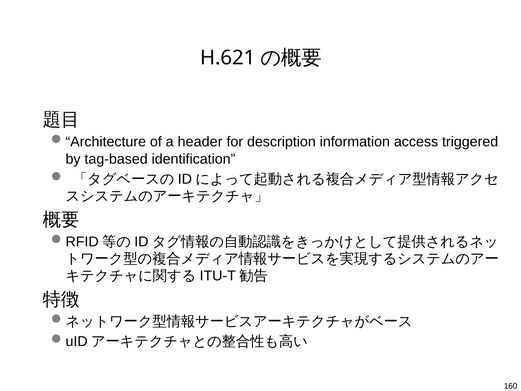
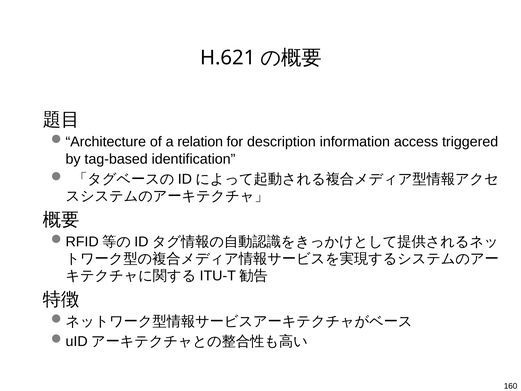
header: header -> relation
